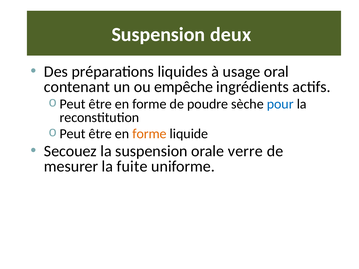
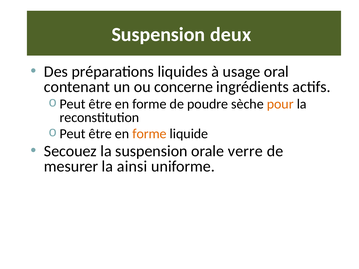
empêche: empêche -> concerne
pour colour: blue -> orange
fuite: fuite -> ainsi
